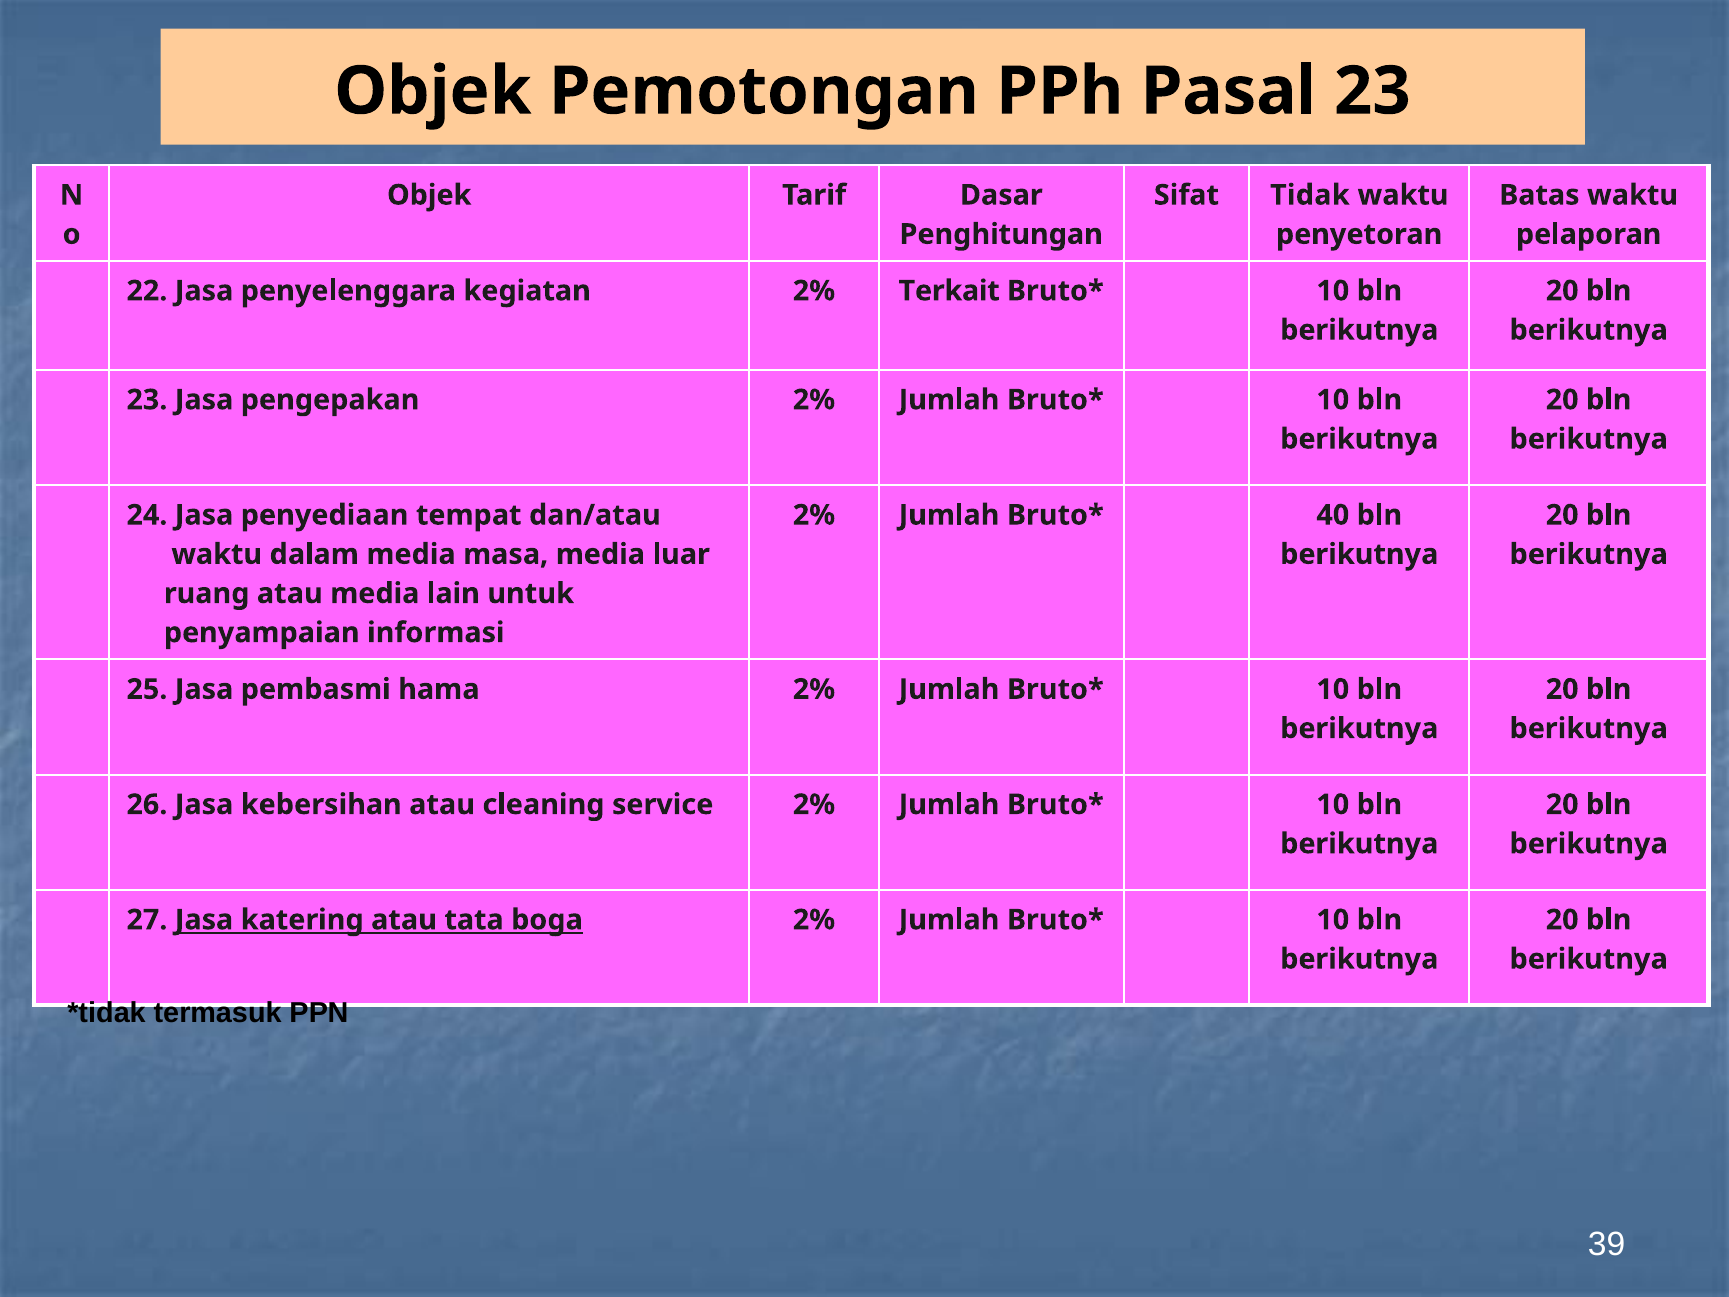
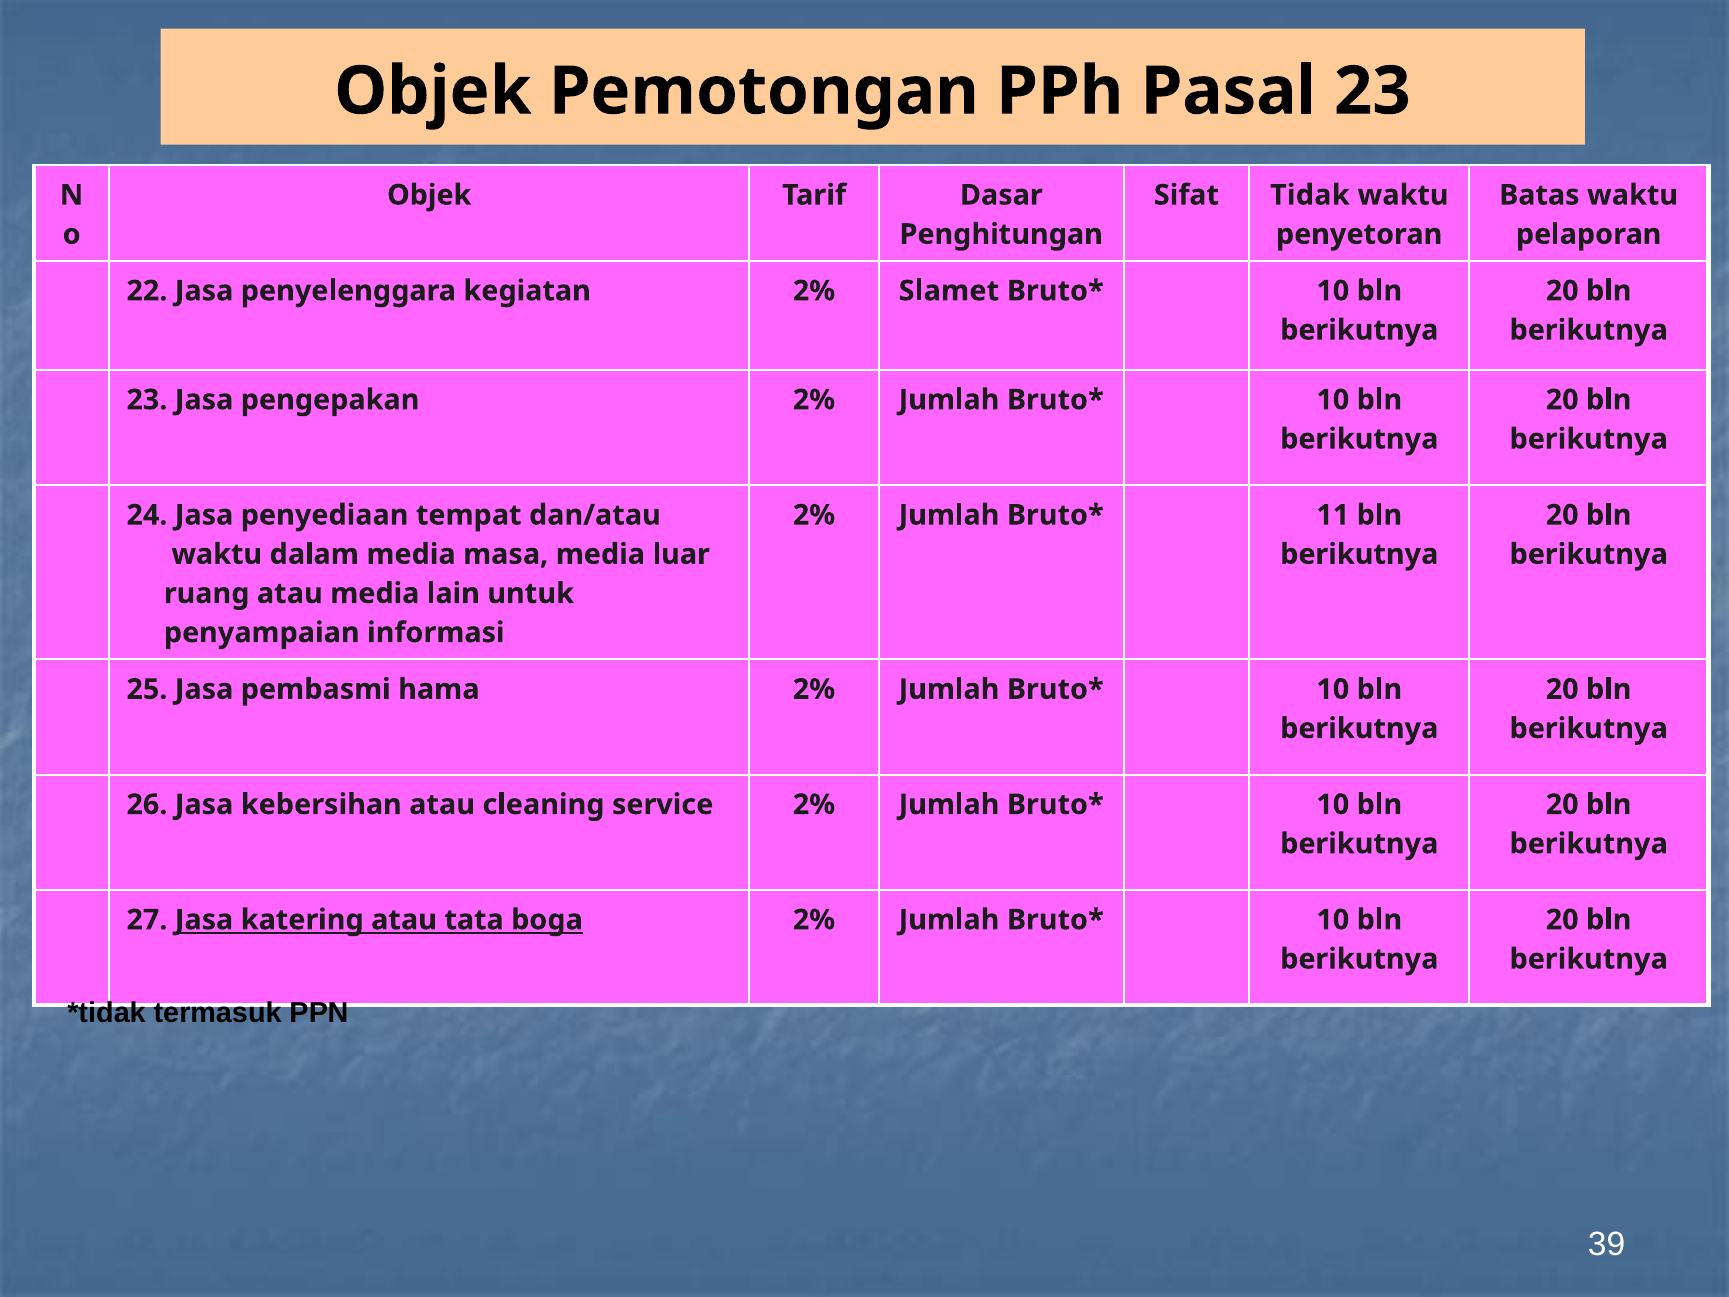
Terkait: Terkait -> Slamet
40: 40 -> 11
